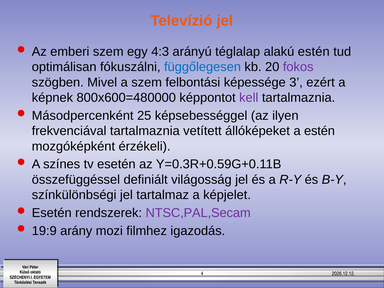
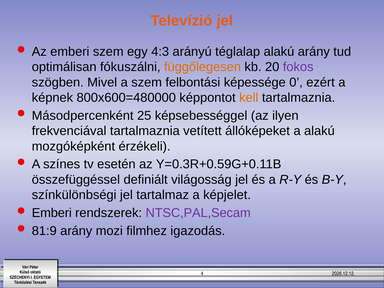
alakú estén: estén -> arány
függőlegesen colour: blue -> orange
3: 3 -> 0
kell colour: purple -> orange
a estén: estén -> alakú
Esetén at (52, 213): Esetén -> Emberi
19:9: 19:9 -> 81:9
